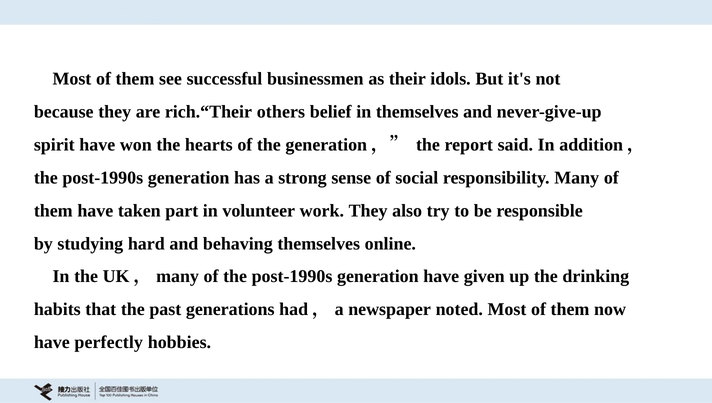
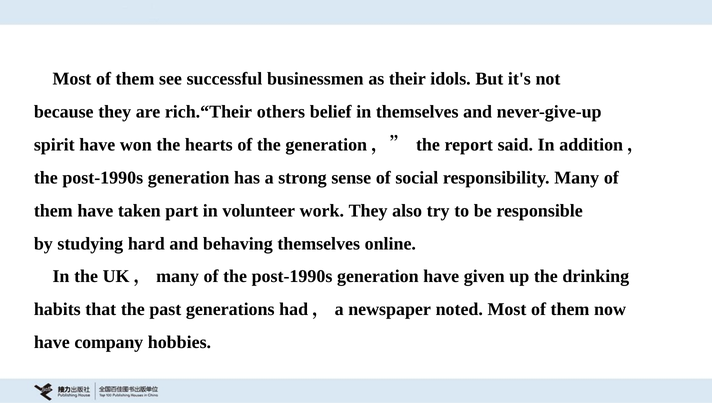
perfectly: perfectly -> company
